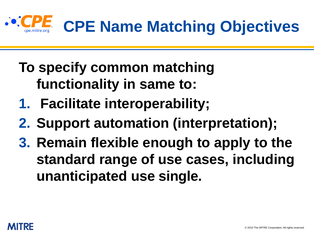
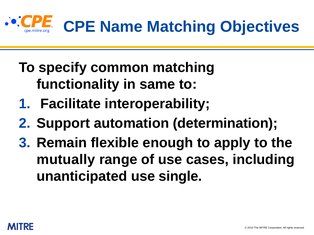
interpretation: interpretation -> determination
standard: standard -> mutually
